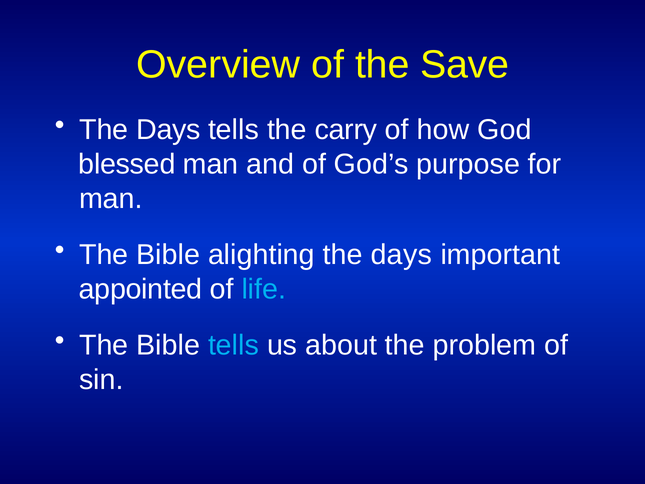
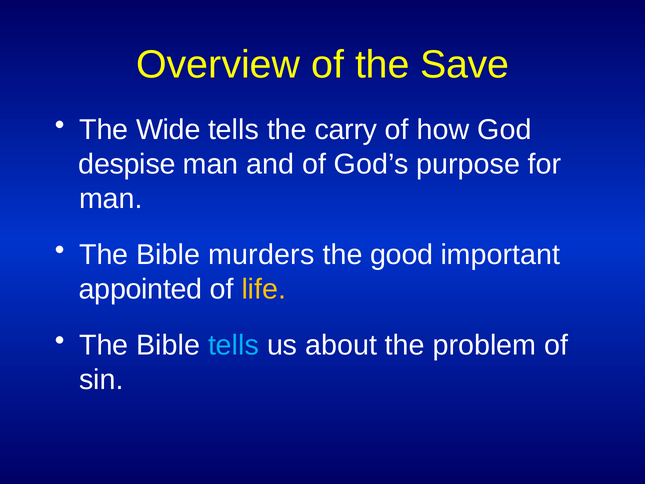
Days at (168, 130): Days -> Wide
blessed: blessed -> despise
alighting: alighting -> murders
days at (401, 255): days -> good
life colour: light blue -> yellow
